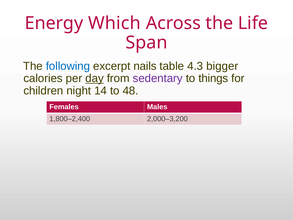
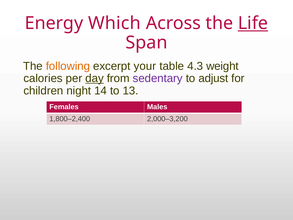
Life underline: none -> present
following colour: blue -> orange
nails: nails -> your
bigger: bigger -> weight
things: things -> adjust
48: 48 -> 13
